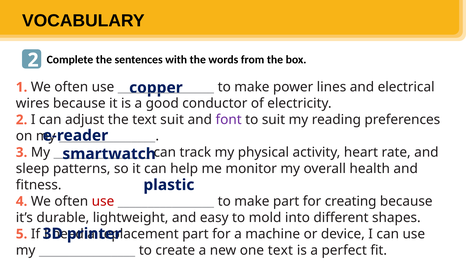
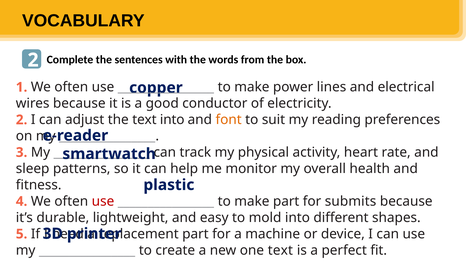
text suit: suit -> into
font colour: purple -> orange
creating: creating -> submits
